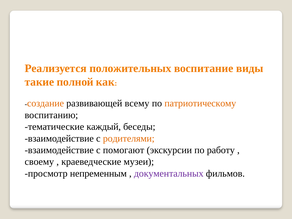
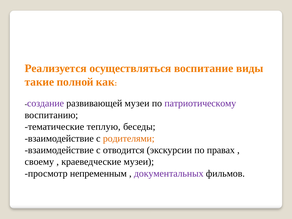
положительных: положительных -> осуществляться
создание colour: orange -> purple
развивающей всему: всему -> музеи
патриотическому colour: orange -> purple
каждый: каждый -> теплую
помогают: помогают -> отводится
работу: работу -> правах
